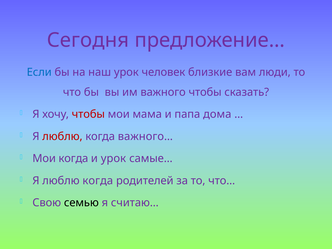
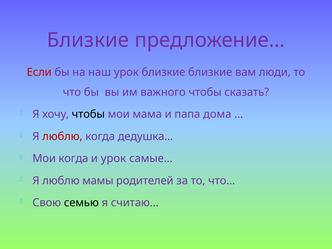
Сегодня at (88, 40): Сегодня -> Близкие
Если colour: blue -> red
урок человек: человек -> близкие
чтобы at (88, 114) colour: red -> black
важного…: важного… -> дедушка…
когда at (98, 181): когда -> мамы
